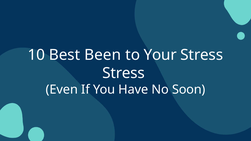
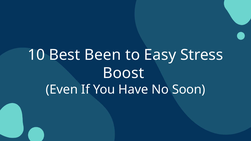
Your: Your -> Easy
Stress at (124, 73): Stress -> Boost
